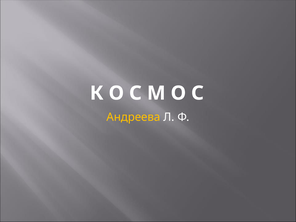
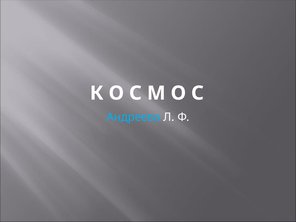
Андреева colour: yellow -> light blue
